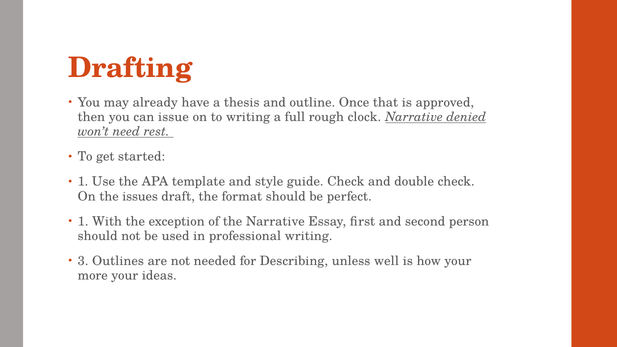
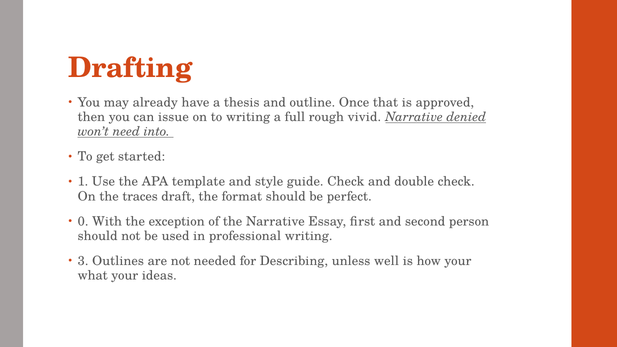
clock: clock -> vivid
rest: rest -> into
issues: issues -> traces
1 at (83, 221): 1 -> 0
more: more -> what
